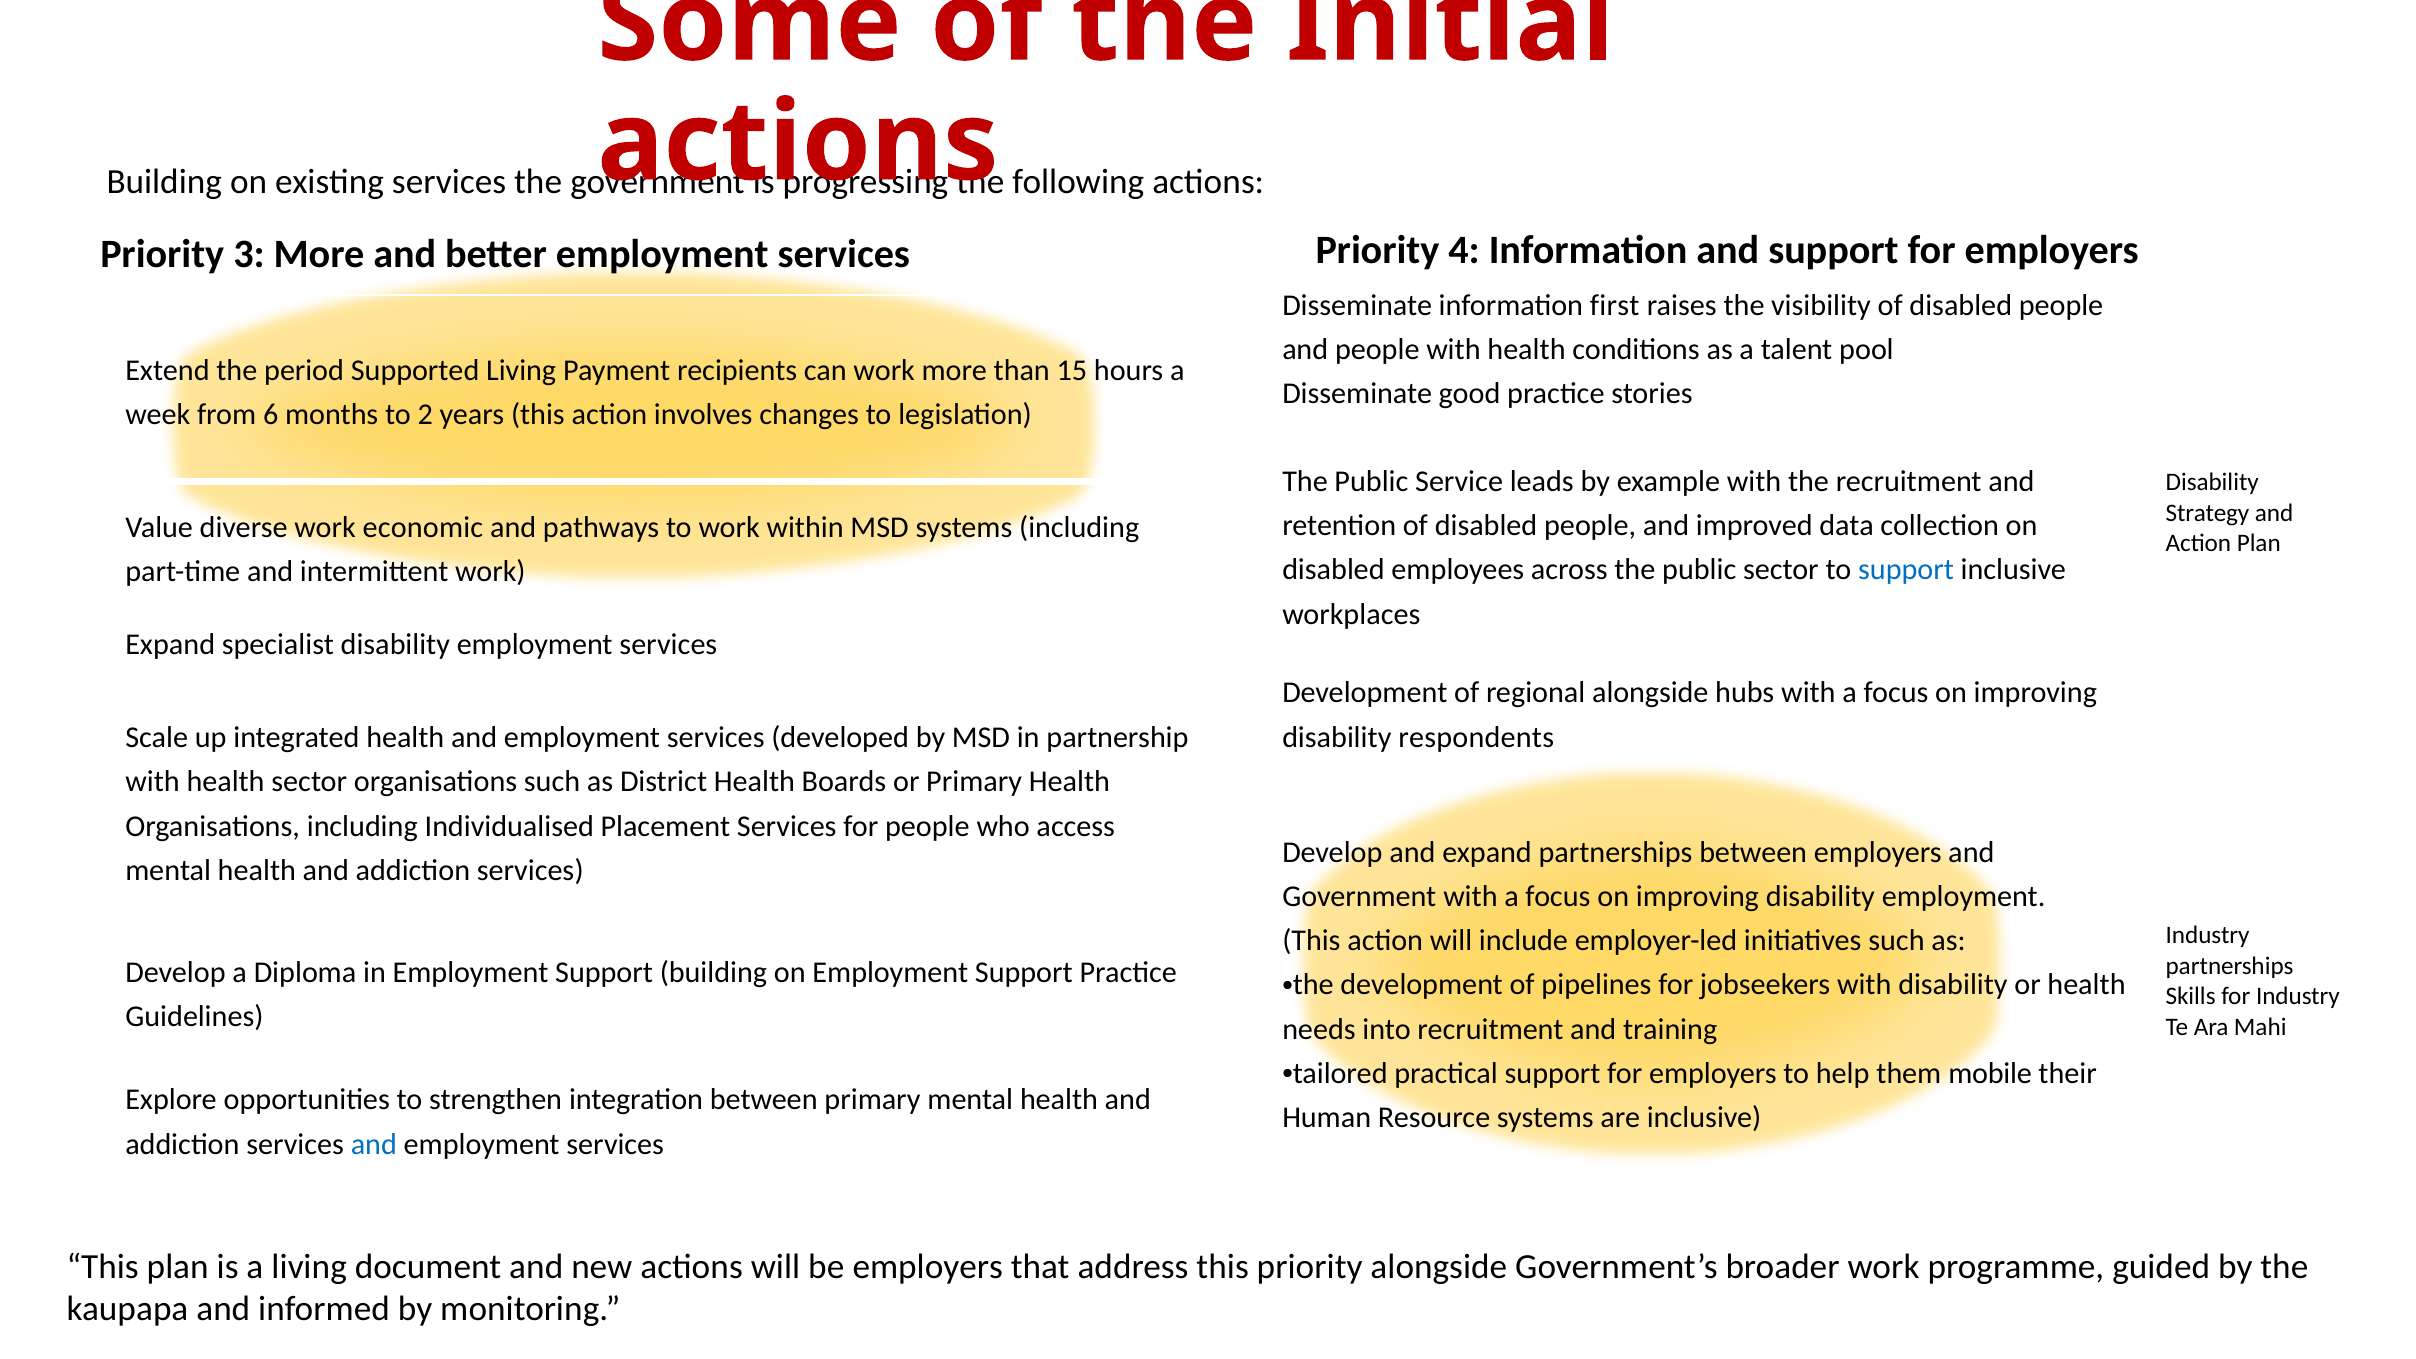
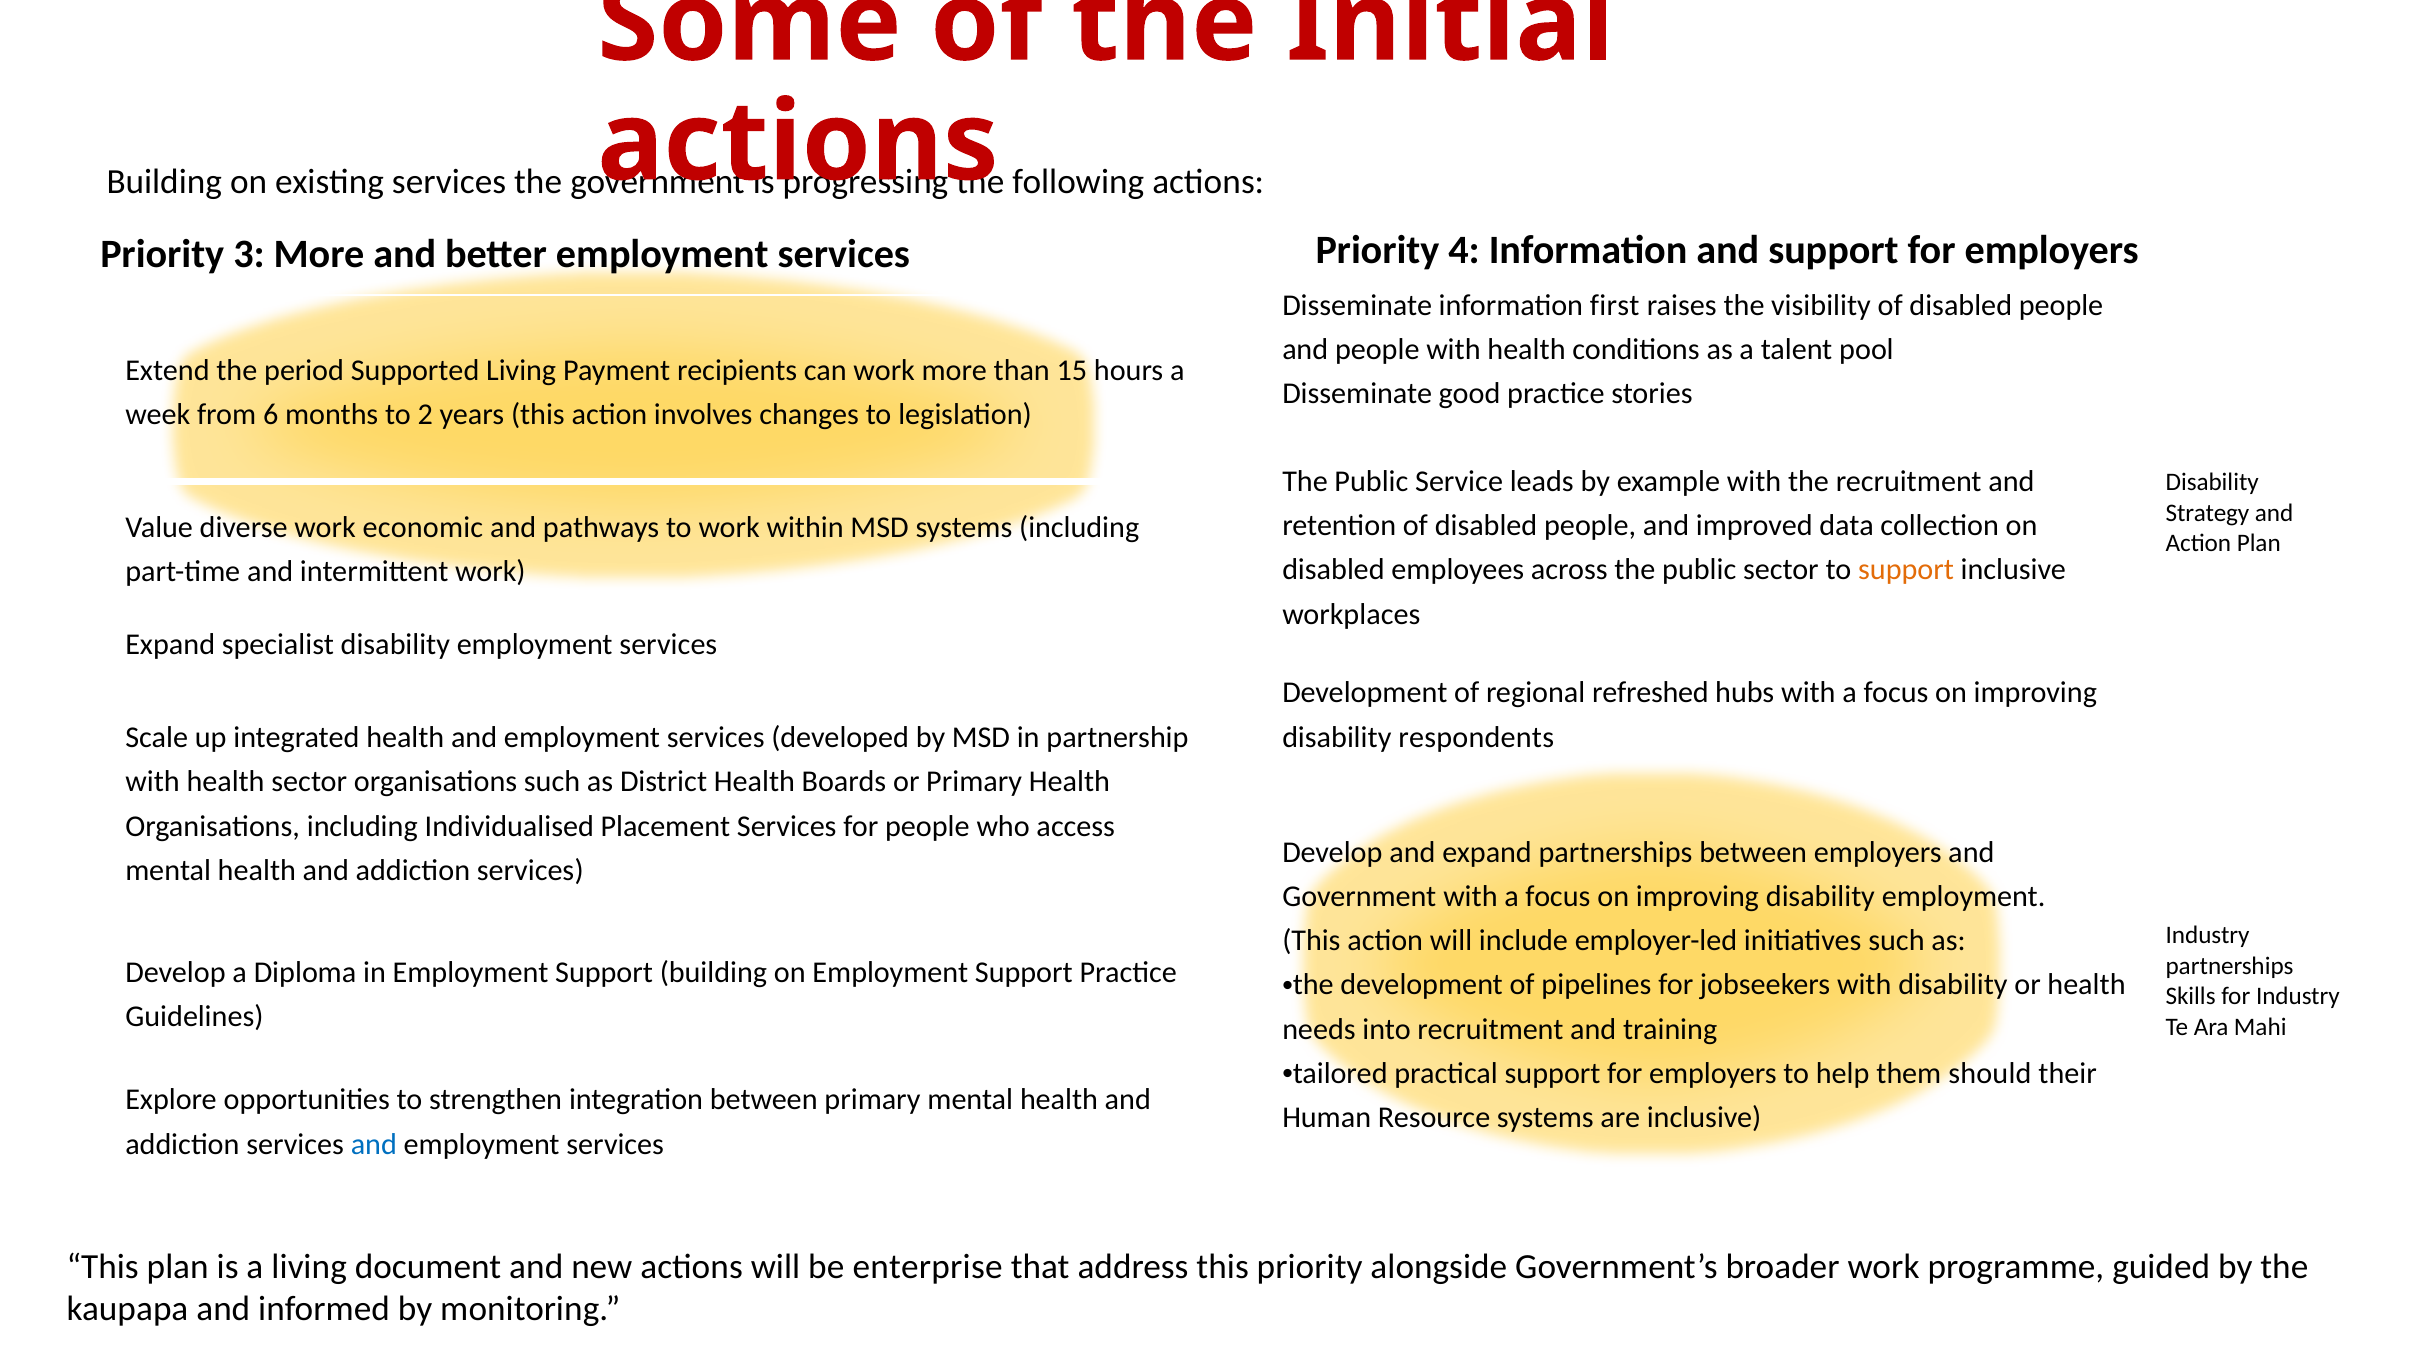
support at (1906, 570) colour: blue -> orange
regional alongside: alongside -> refreshed
mobile: mobile -> should
be employers: employers -> enterprise
